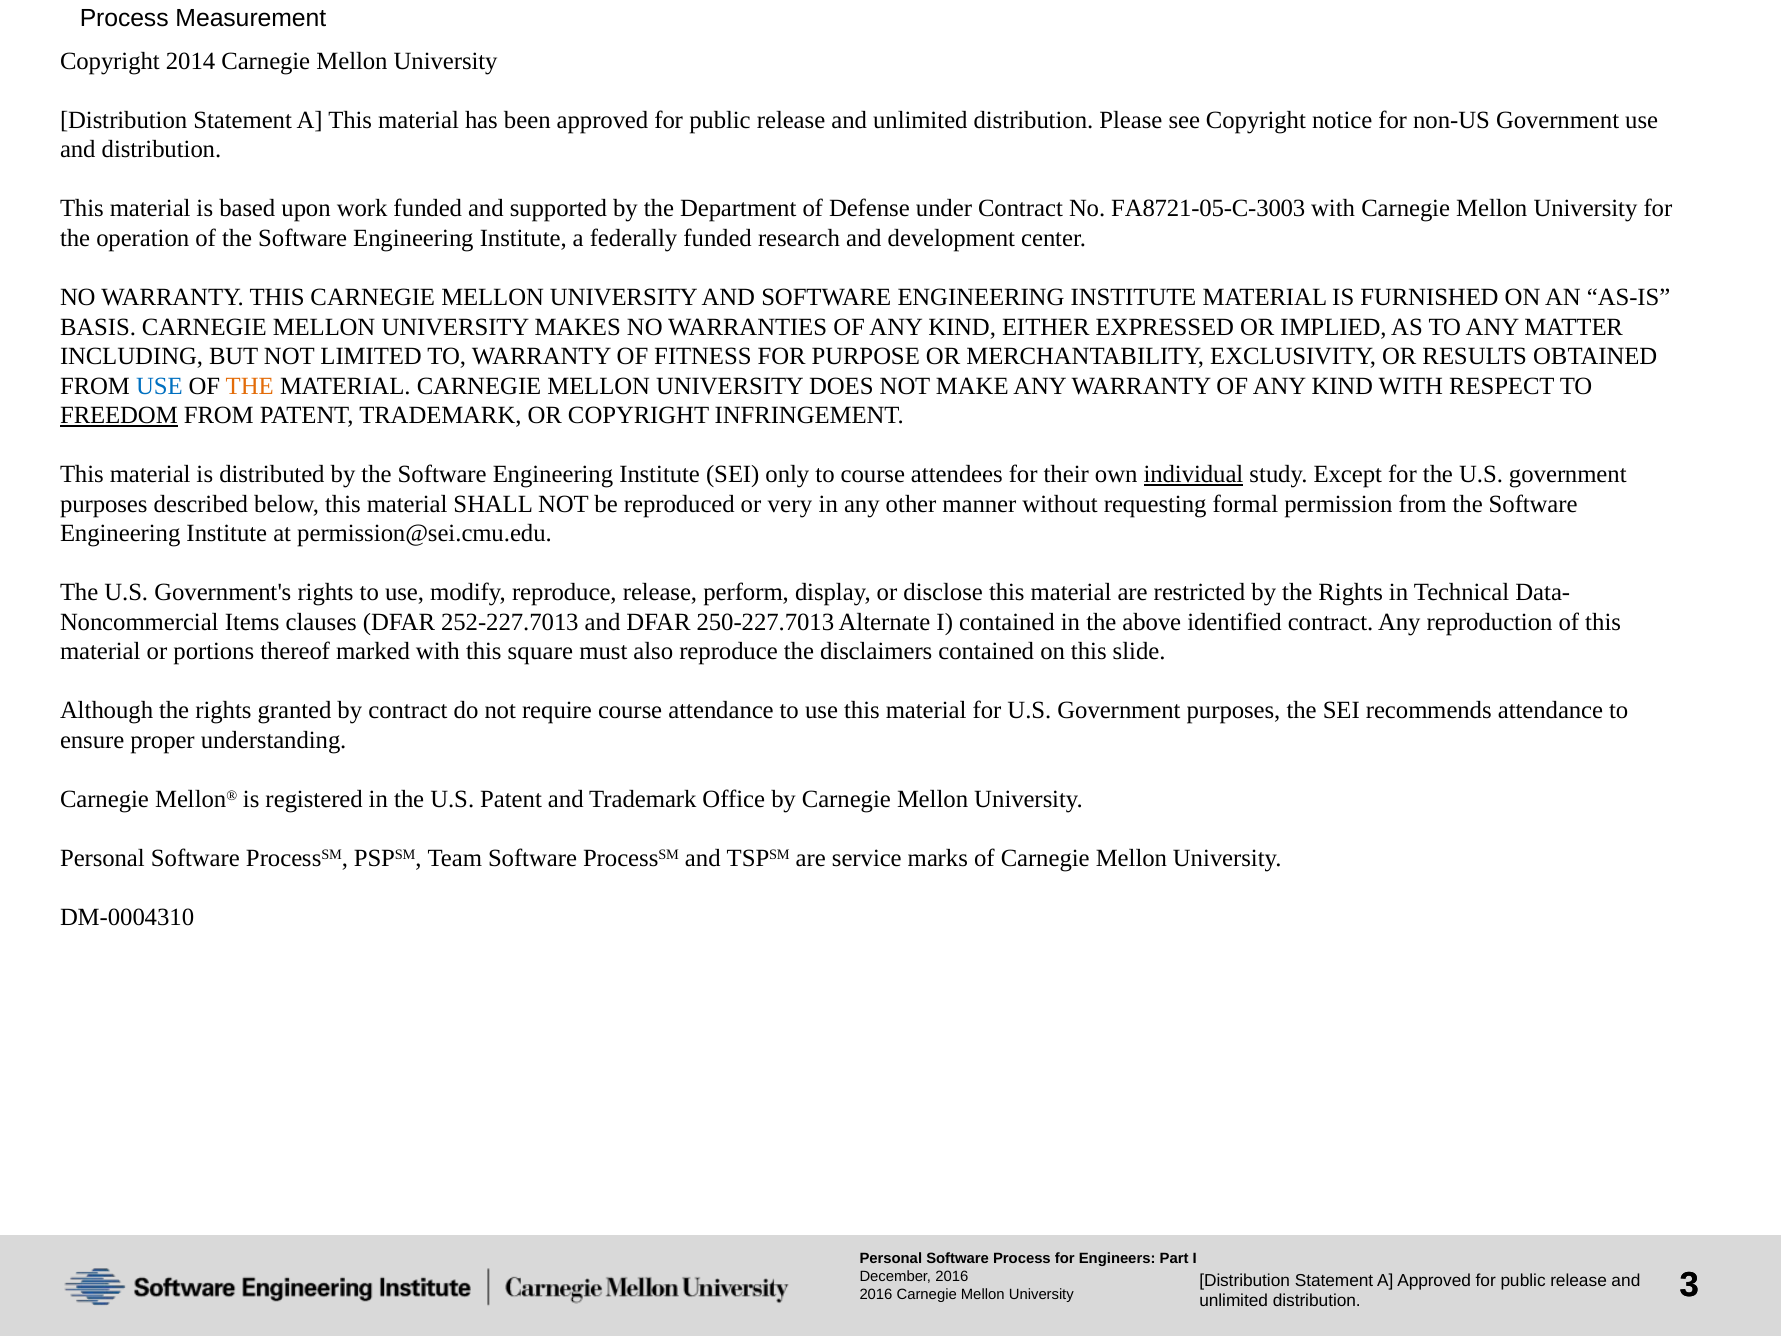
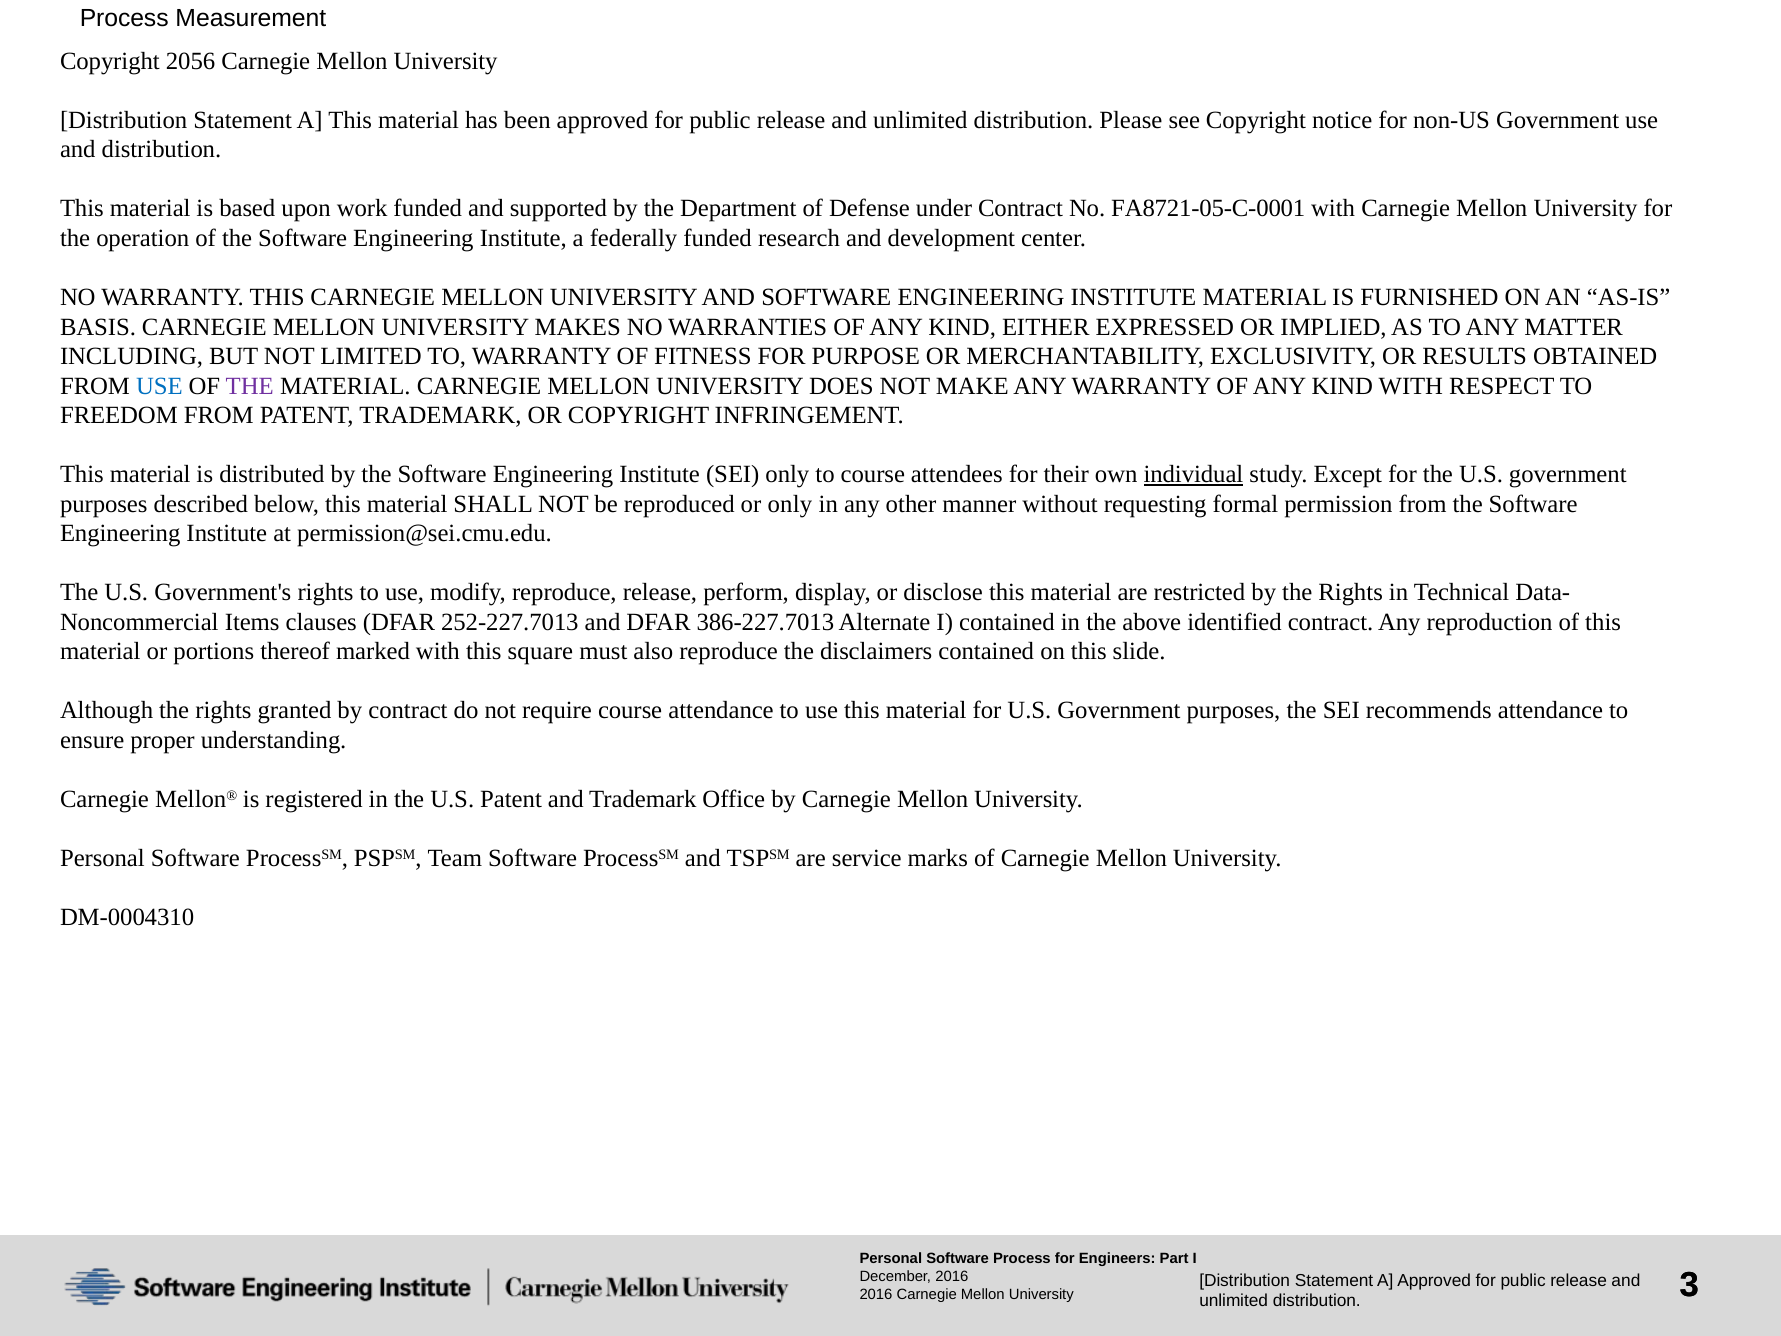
2014: 2014 -> 2056
FA8721-05-C-3003: FA8721-05-C-3003 -> FA8721-05-C-0001
THE at (250, 386) colour: orange -> purple
FREEDOM underline: present -> none
or very: very -> only
250-227.7013: 250-227.7013 -> 386-227.7013
